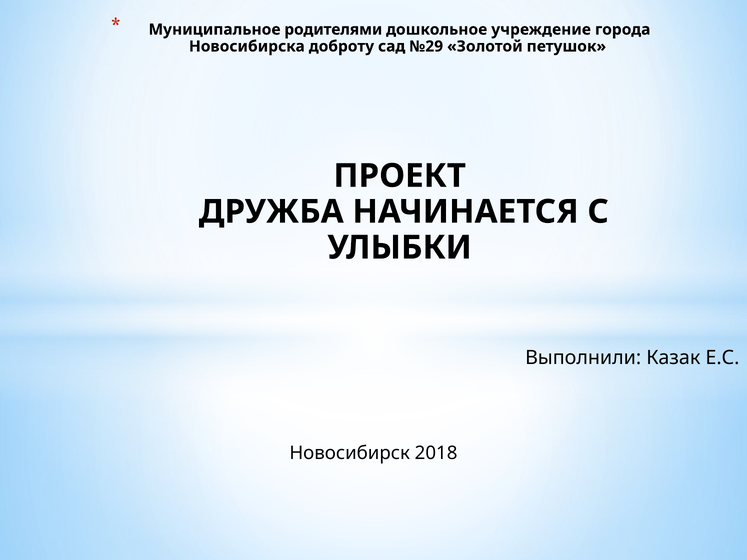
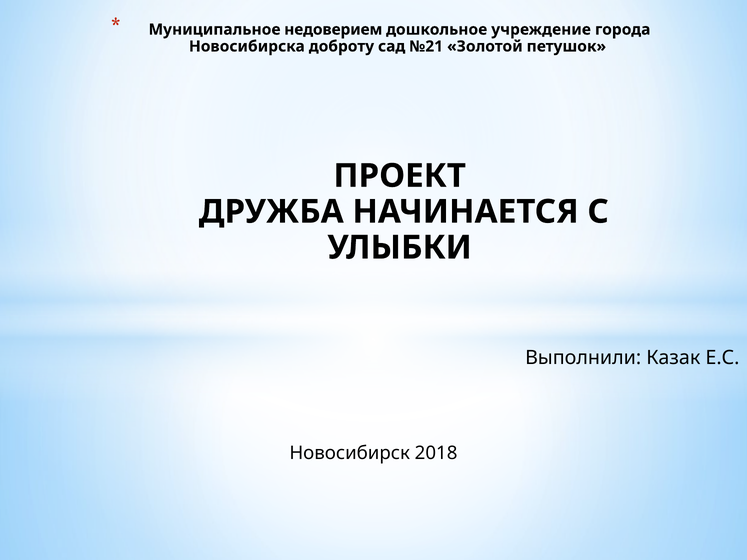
родителями: родителями -> недоверием
№29: №29 -> №21
